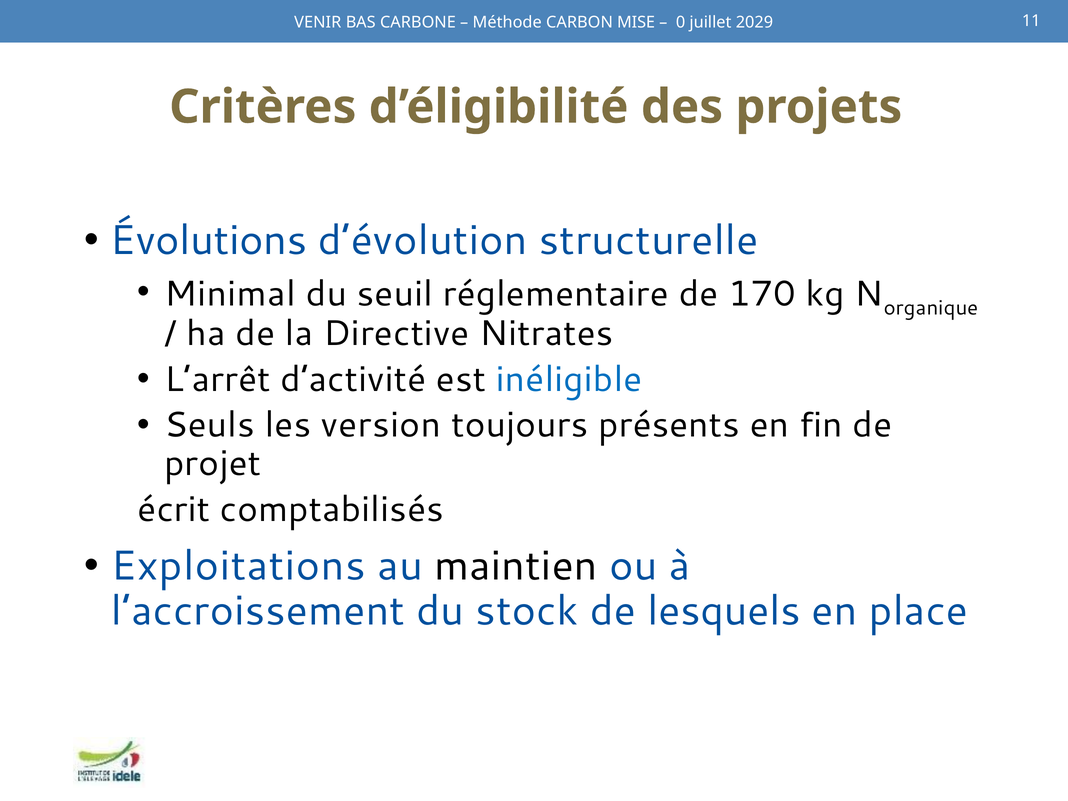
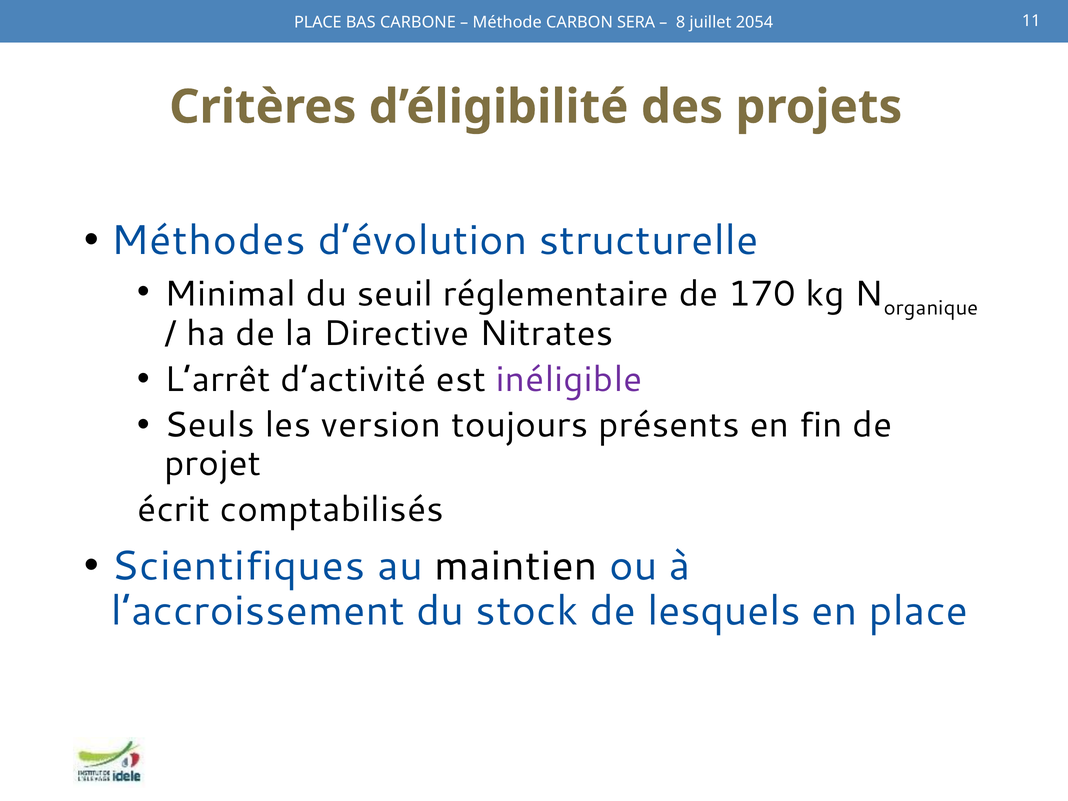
VENIR at (318, 22): VENIR -> PLACE
MISE: MISE -> SERA
0: 0 -> 8
2029: 2029 -> 2054
Évolutions: Évolutions -> Méthodes
inéligible colour: blue -> purple
Exploitations: Exploitations -> Scientifiques
